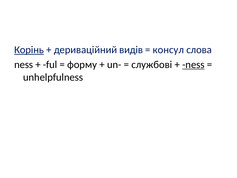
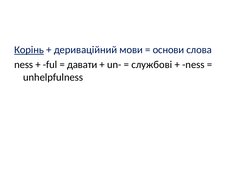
видів: видів -> мови
консул: консул -> основи
форму: форму -> давати
ness at (193, 64) underline: present -> none
